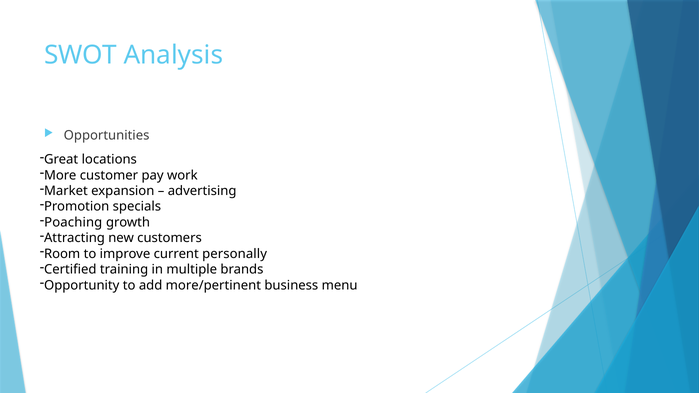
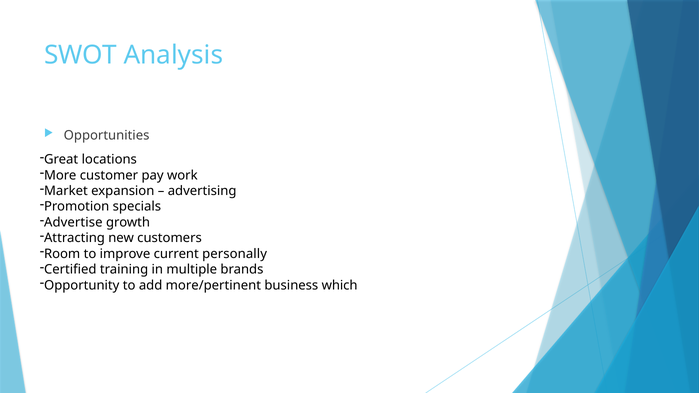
Poaching: Poaching -> Advertise
menu: menu -> which
